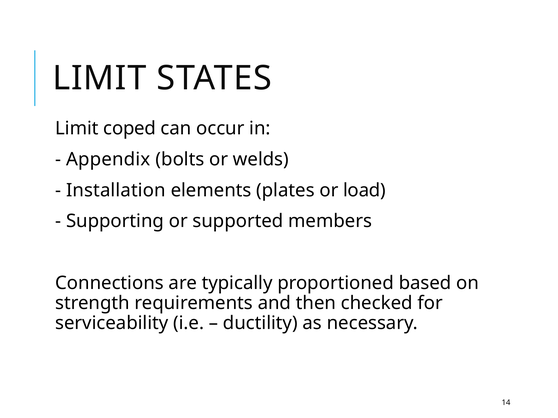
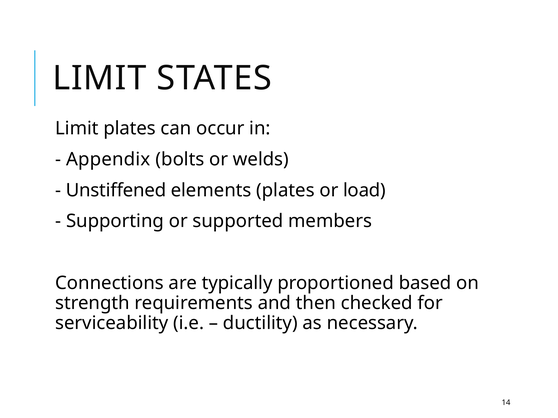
Limit coped: coped -> plates
Installation: Installation -> Unstiffened
